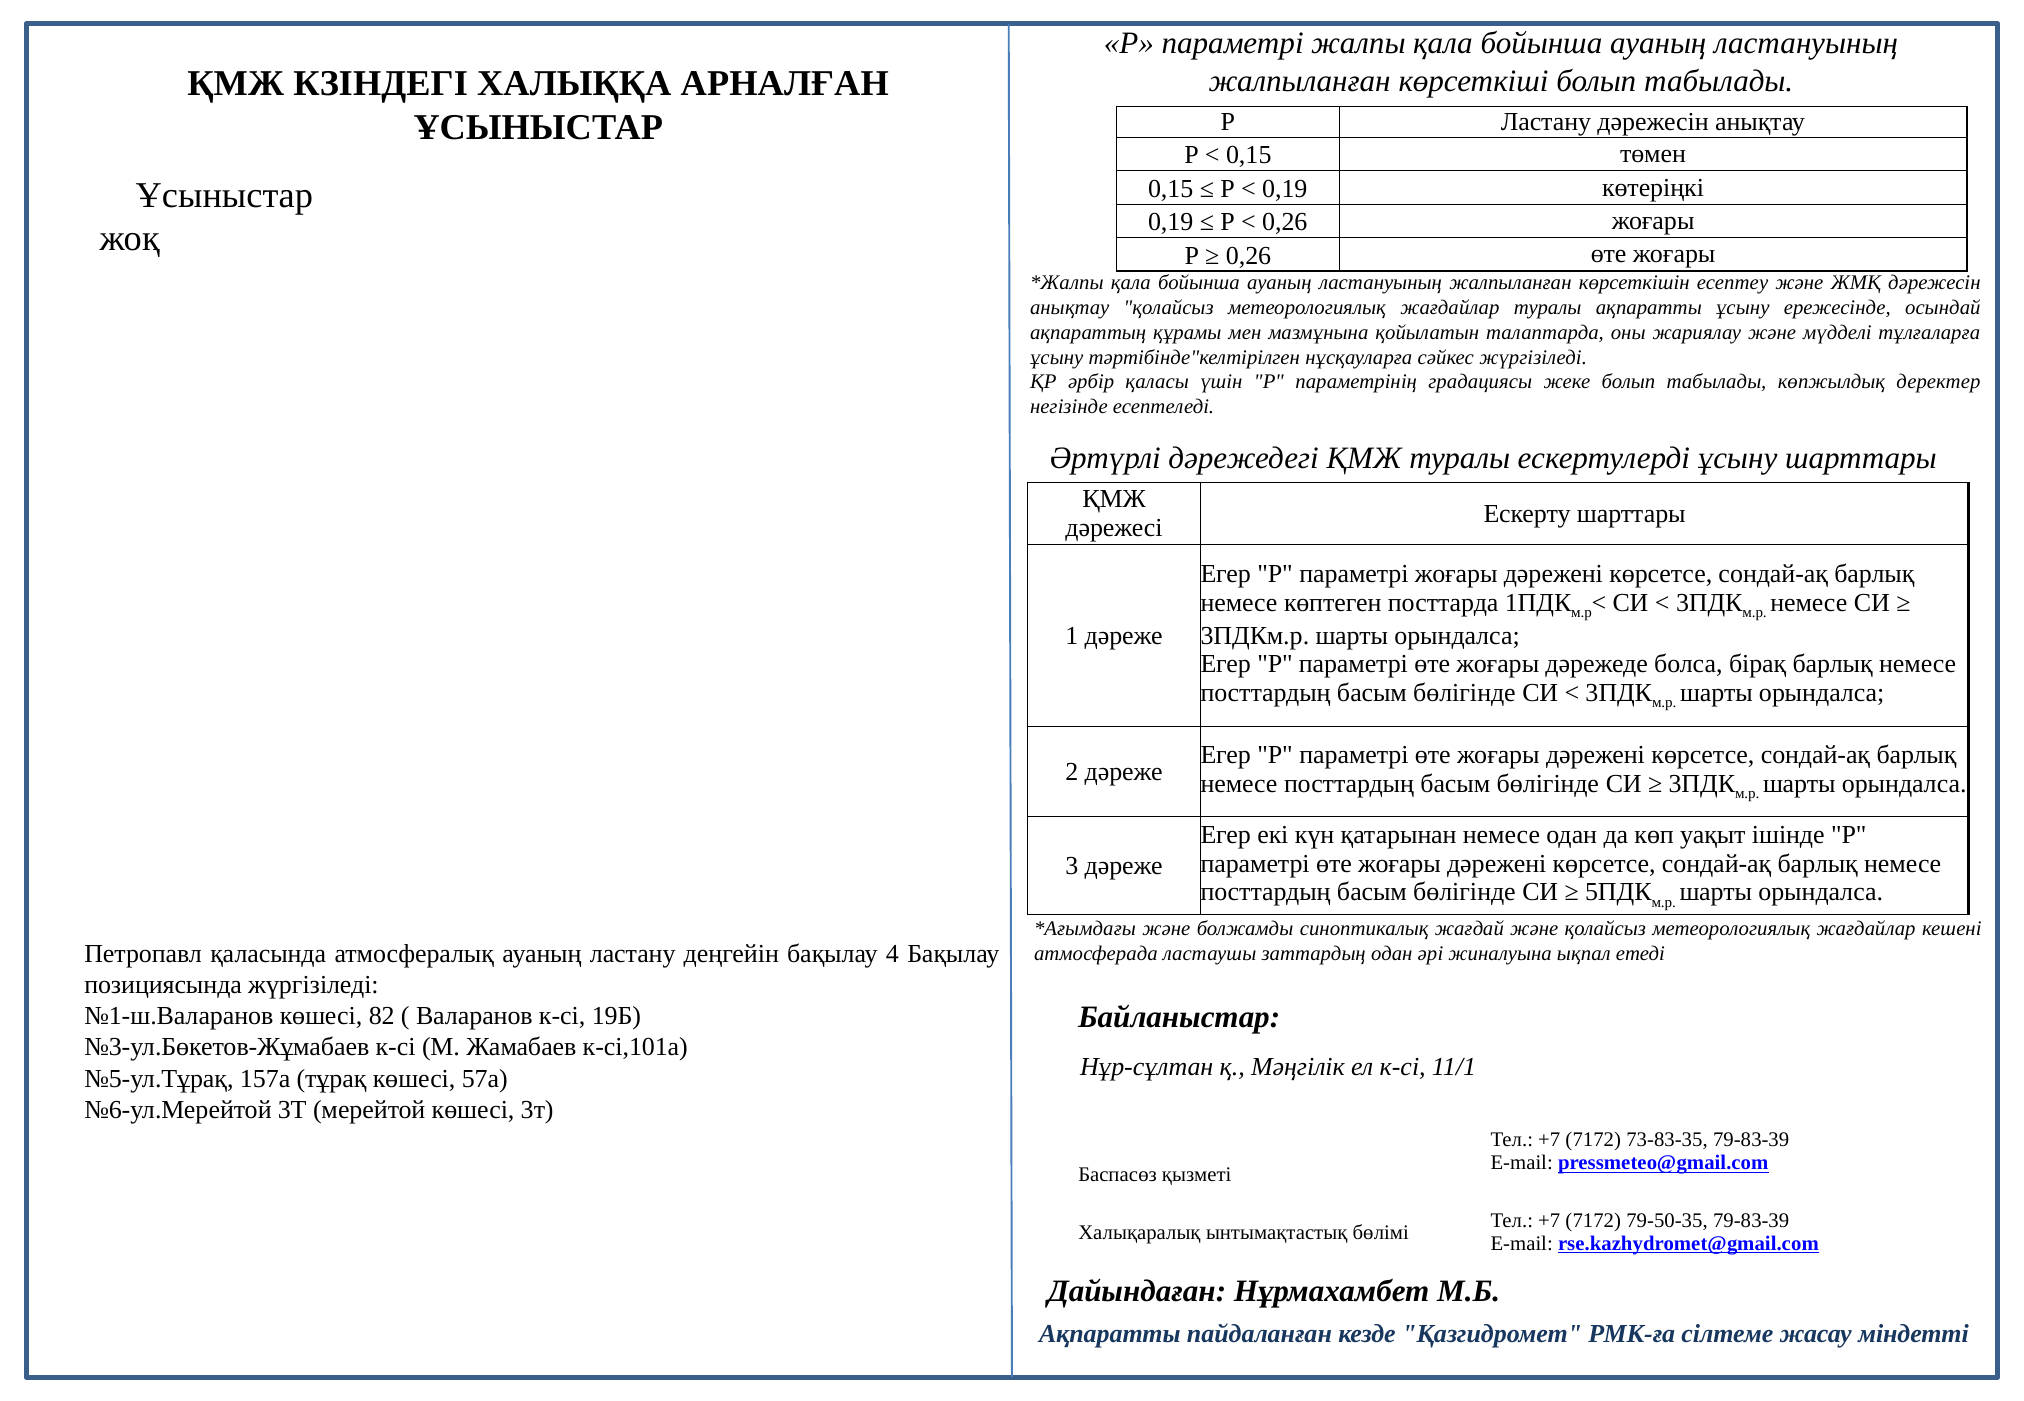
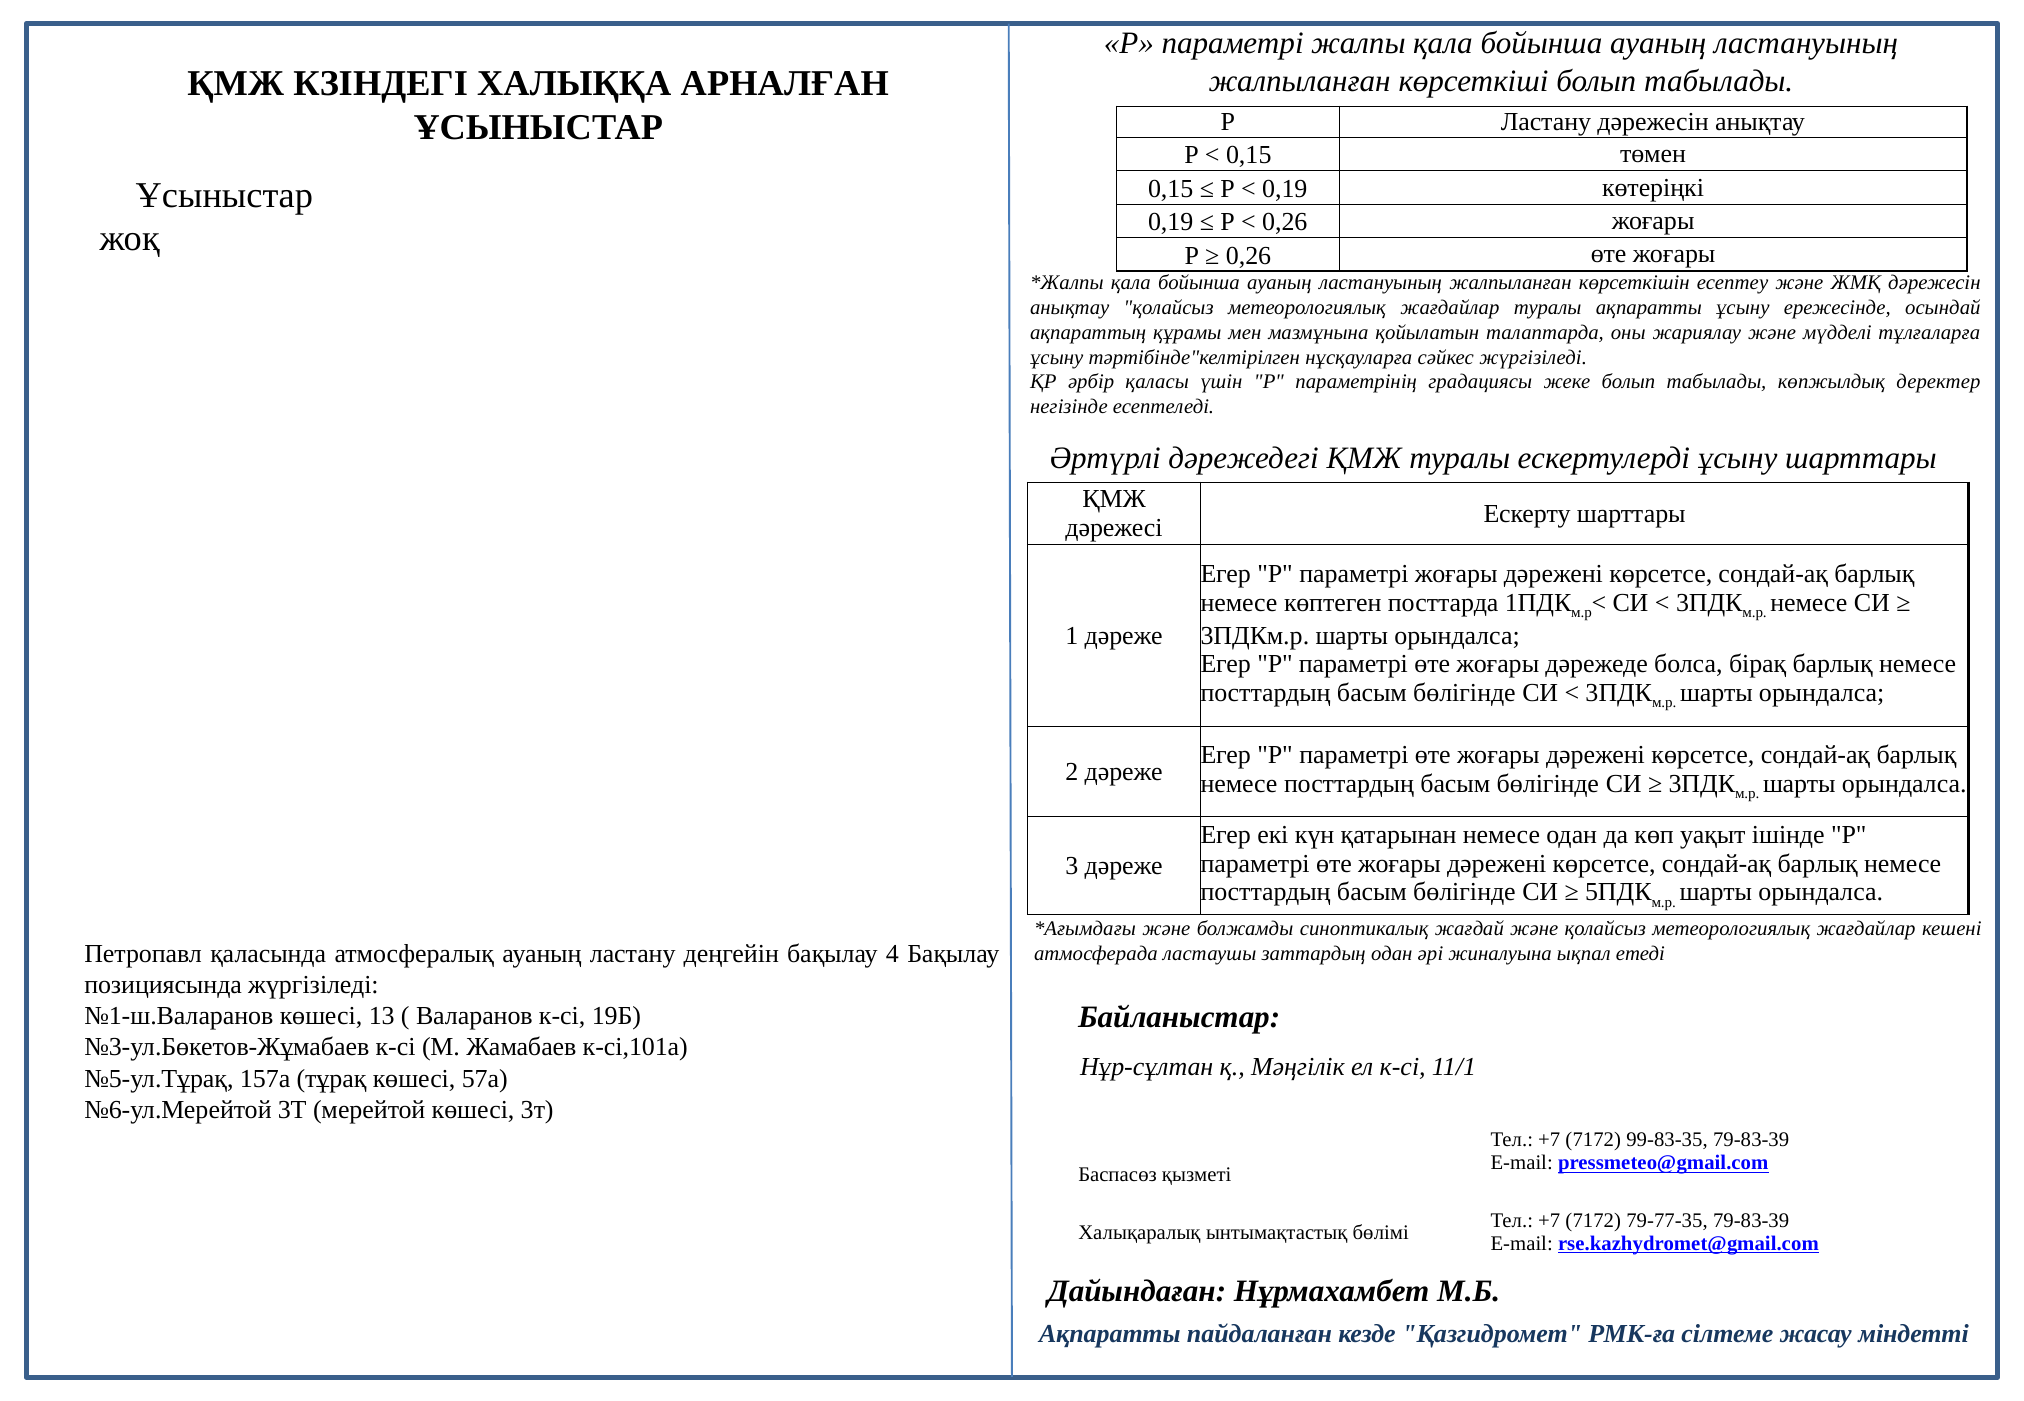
82: 82 -> 13
73-83-35: 73-83-35 -> 99-83-35
79-50-35: 79-50-35 -> 79-77-35
